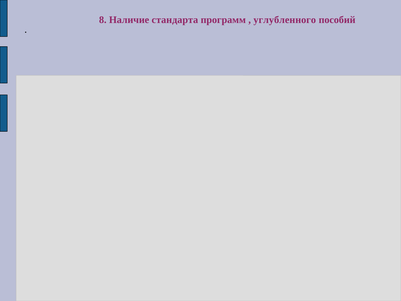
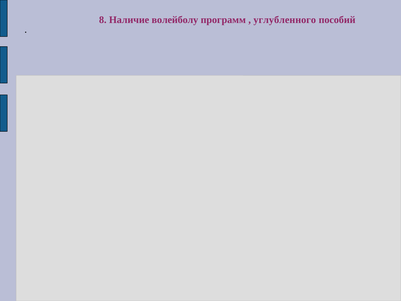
стандарта: стандарта -> волейболу
